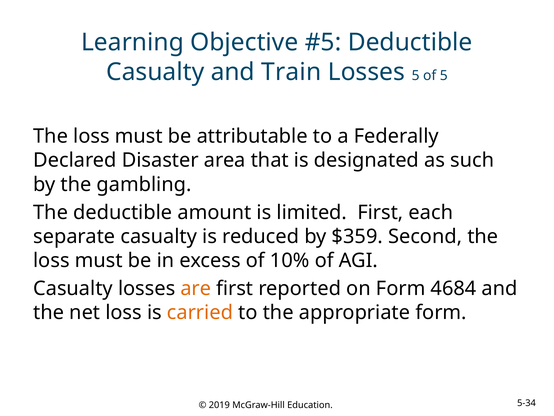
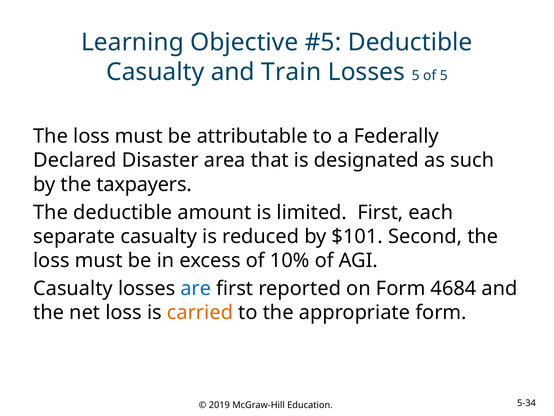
gambling: gambling -> taxpayers
$359: $359 -> $101
are colour: orange -> blue
